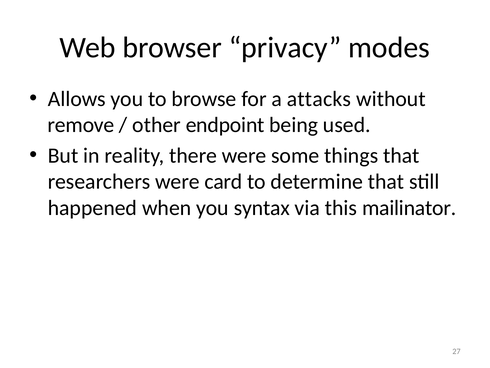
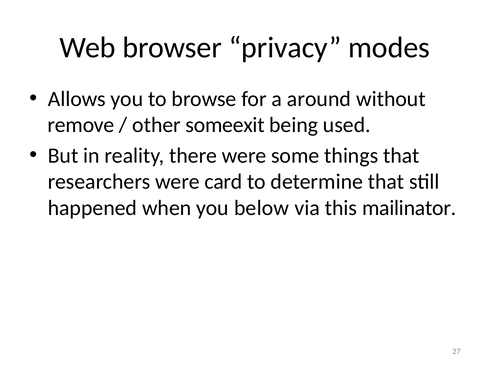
attacks: attacks -> around
endpoint: endpoint -> someexit
syntax: syntax -> below
